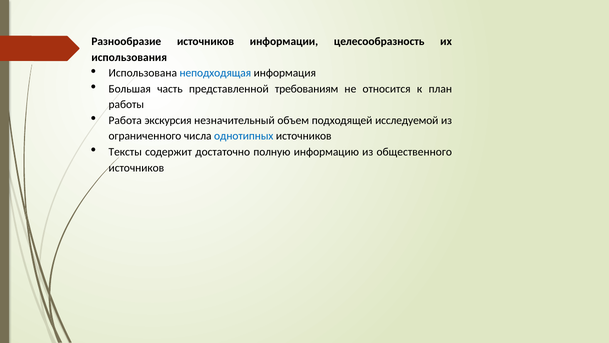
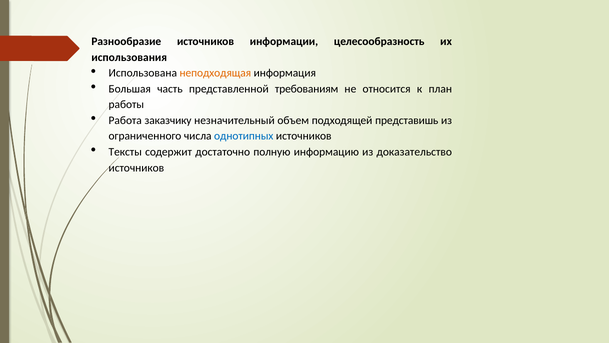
неподходящая colour: blue -> orange
экскурсия: экскурсия -> заказчику
исследуемой: исследуемой -> представишь
общественного: общественного -> доказательство
